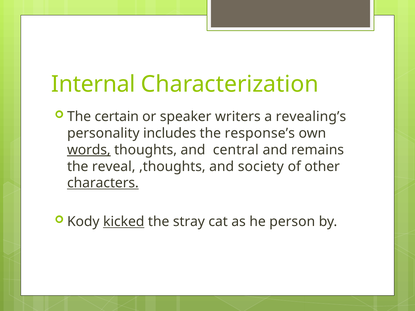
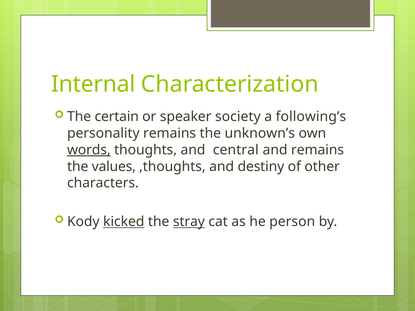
writers: writers -> society
revealing’s: revealing’s -> following’s
personality includes: includes -> remains
response’s: response’s -> unknown’s
reveal: reveal -> values
society: society -> destiny
characters underline: present -> none
stray underline: none -> present
